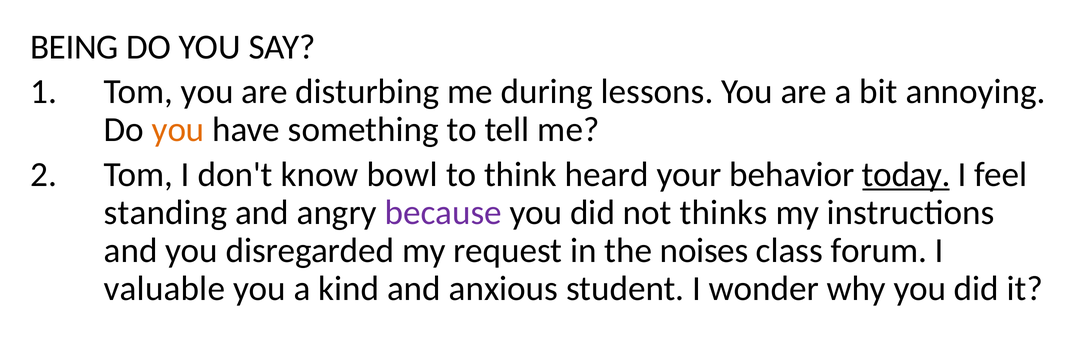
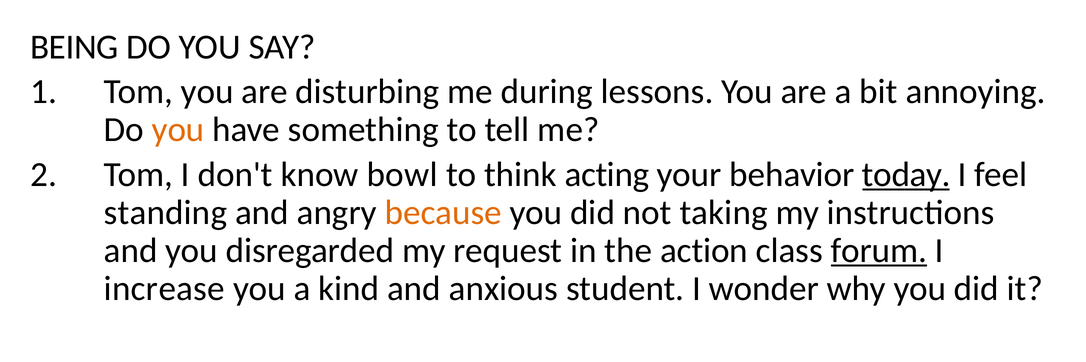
heard: heard -> acting
because colour: purple -> orange
thinks: thinks -> taking
noises: noises -> action
forum underline: none -> present
valuable: valuable -> increase
